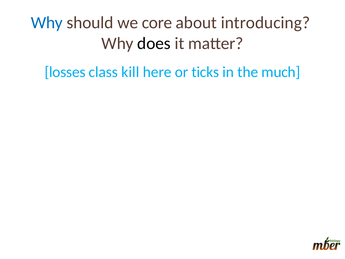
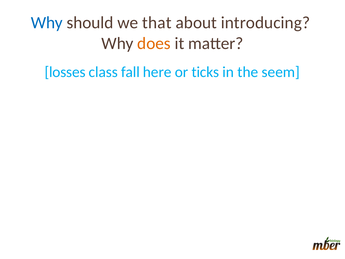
core: core -> that
does colour: black -> orange
kill: kill -> fall
much: much -> seem
